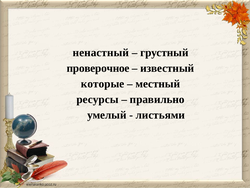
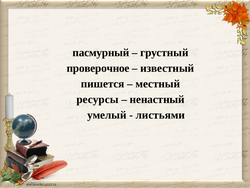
ненастный: ненастный -> пасмурный
которые: которые -> пишется
правильно: правильно -> ненастный
